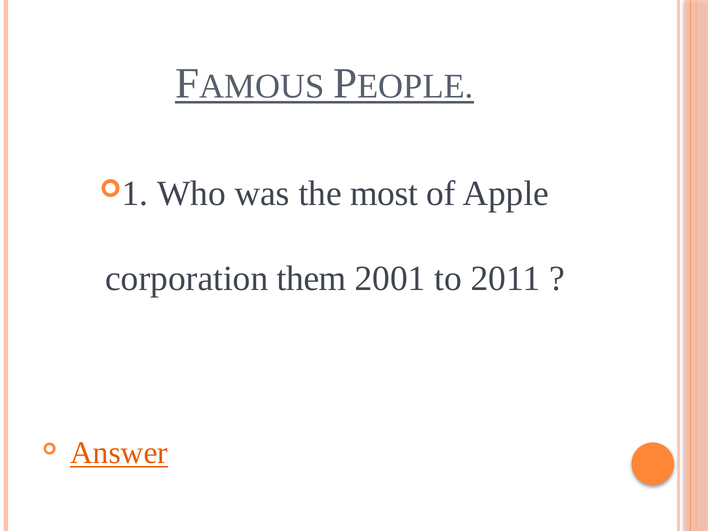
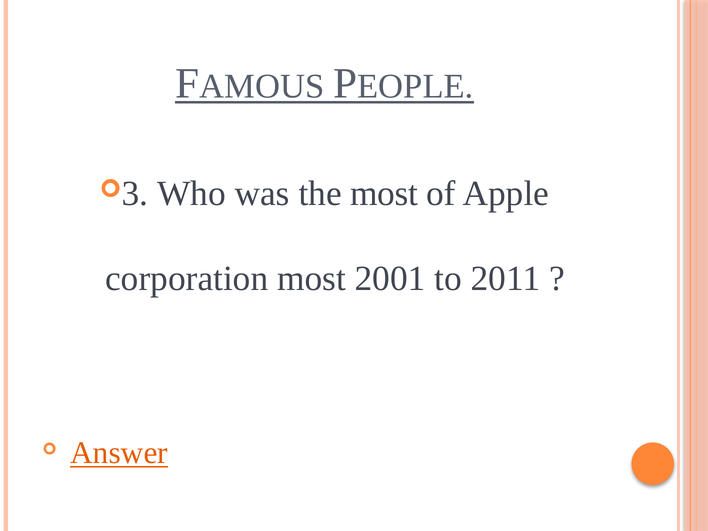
1: 1 -> 3
corporation them: them -> most
